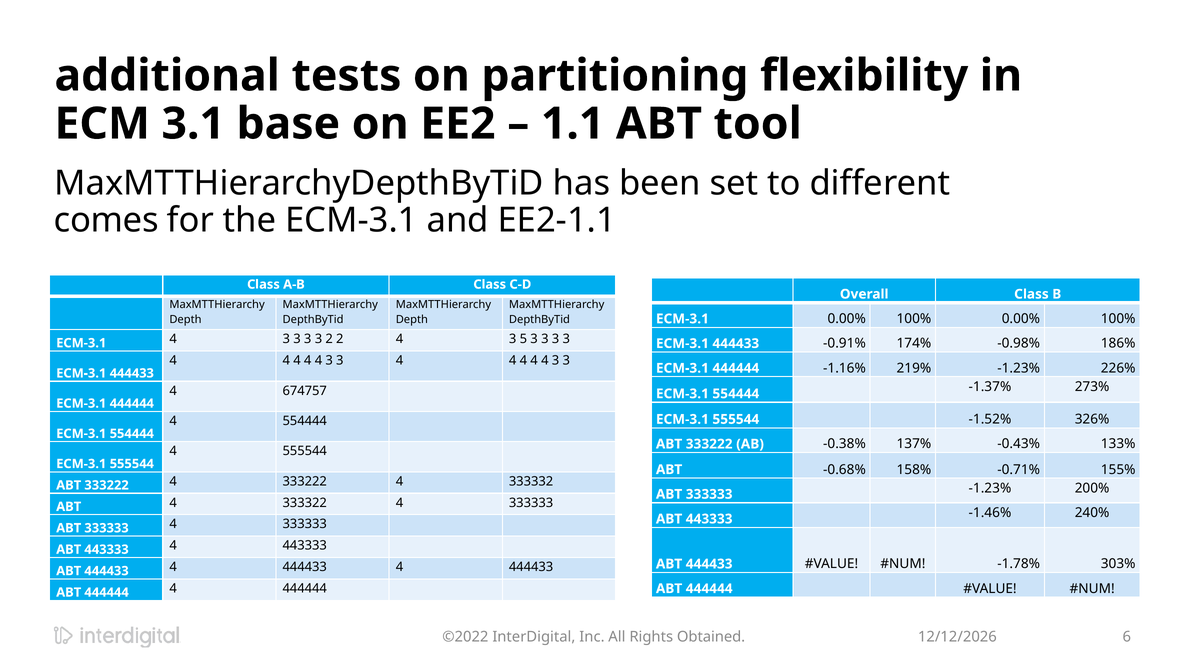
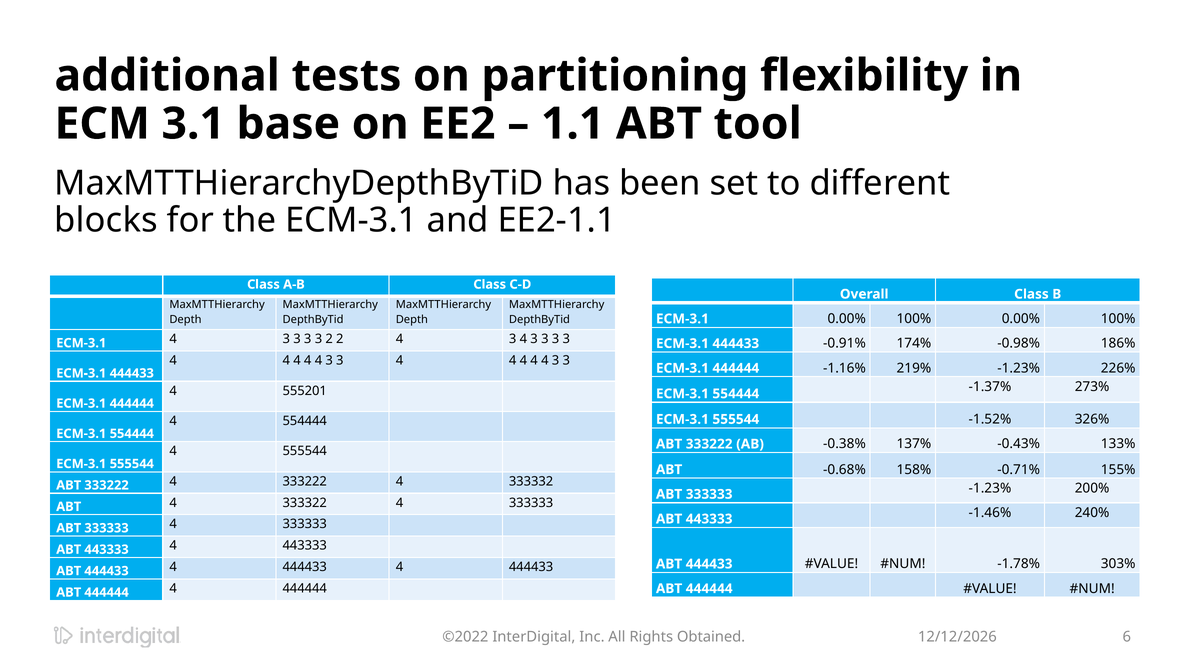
comes: comes -> blocks
4 3 5: 5 -> 4
674757: 674757 -> 555201
